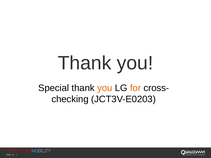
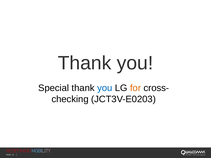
you at (105, 88) colour: orange -> blue
